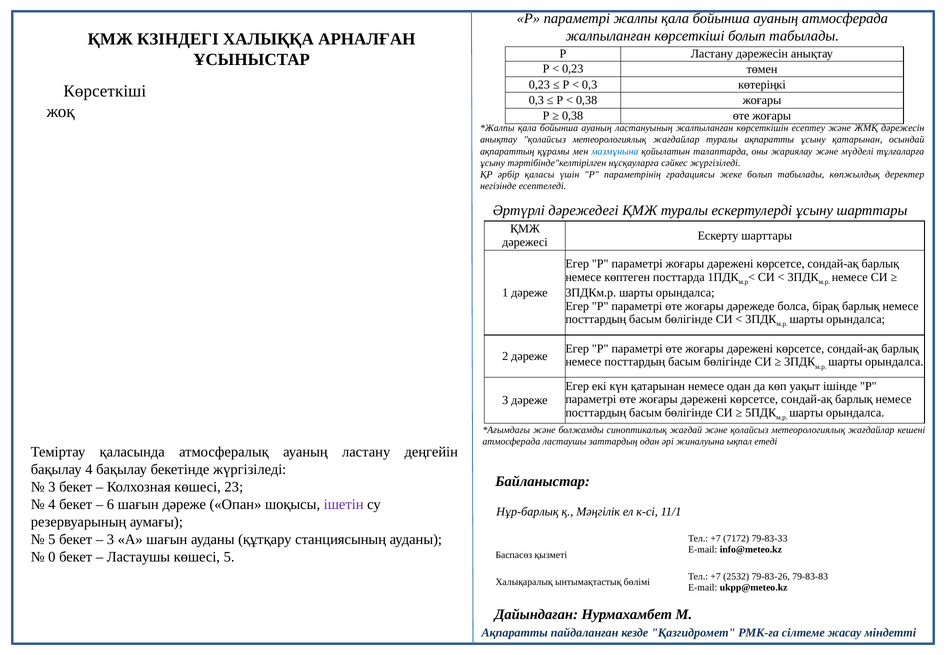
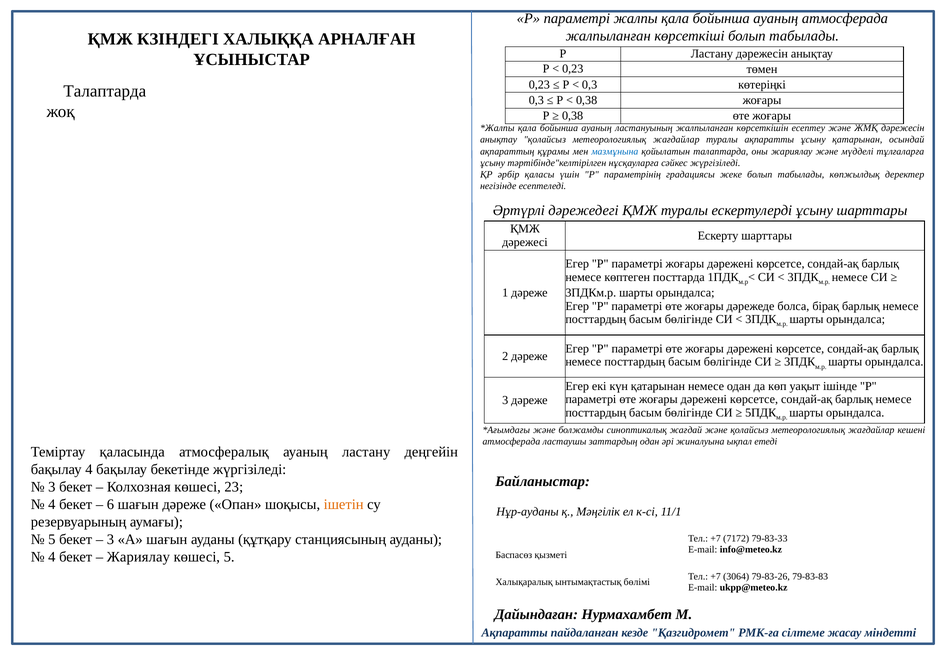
Көрсеткіші at (105, 91): Көрсеткіші -> Талаптарда
ішетін colour: purple -> orange
Нұр-барлық: Нұр-барлық -> Нұр-ауданы
0 at (52, 557): 0 -> 4
Ластаушы at (138, 557): Ластаушы -> Жариялау
2532: 2532 -> 3064
